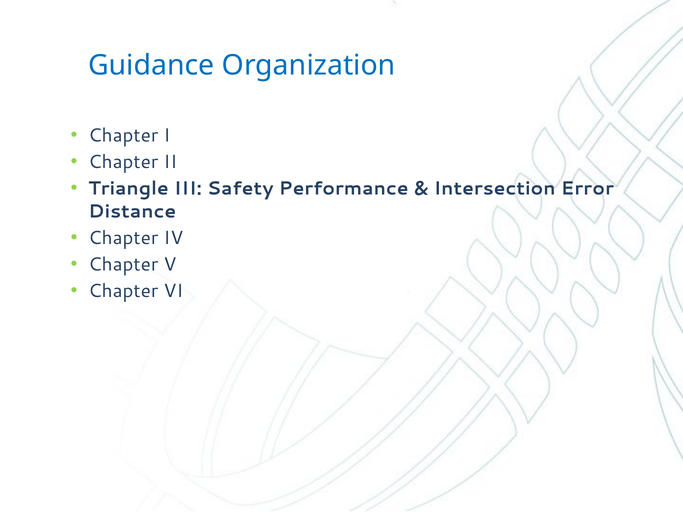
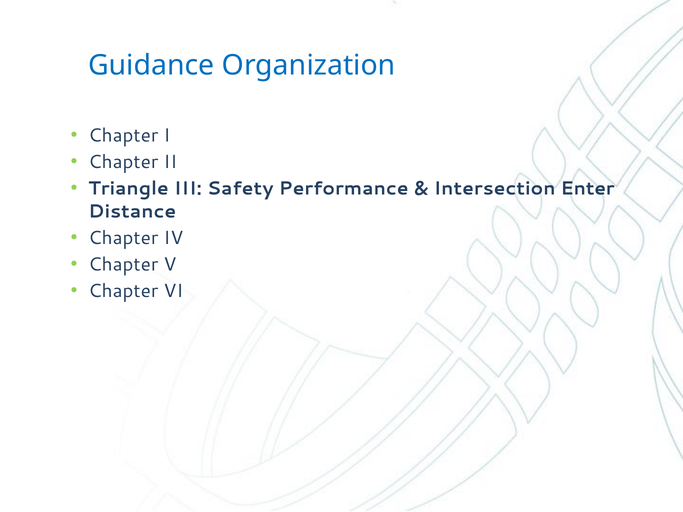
Error: Error -> Enter
